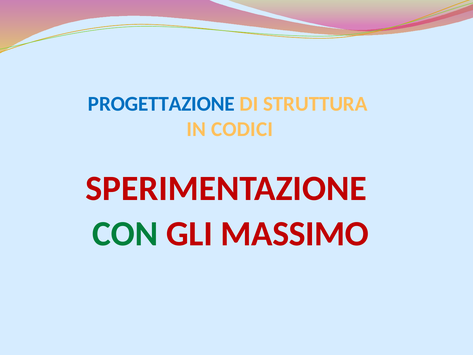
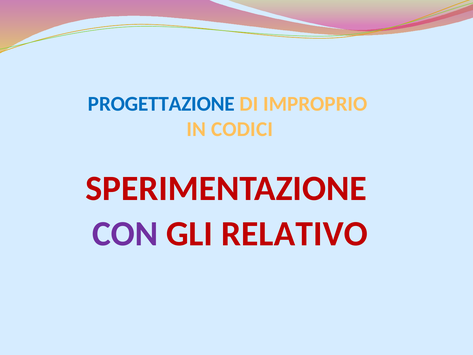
STRUTTURA: STRUTTURA -> IMPROPRIO
CON colour: green -> purple
MASSIMO: MASSIMO -> RELATIVO
